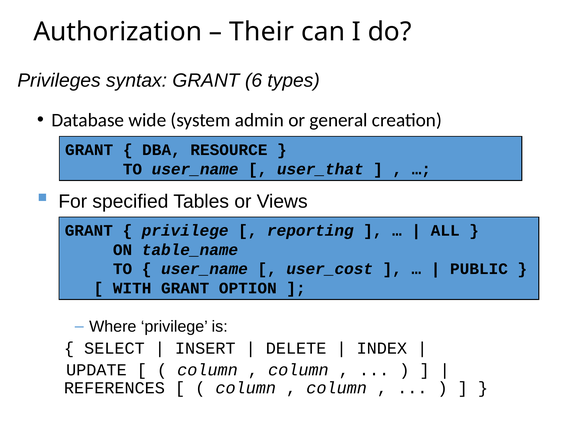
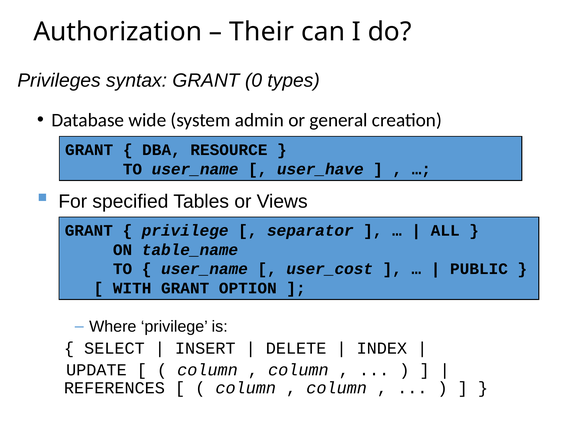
6: 6 -> 0
user_that: user_that -> user_have
reporting: reporting -> separator
